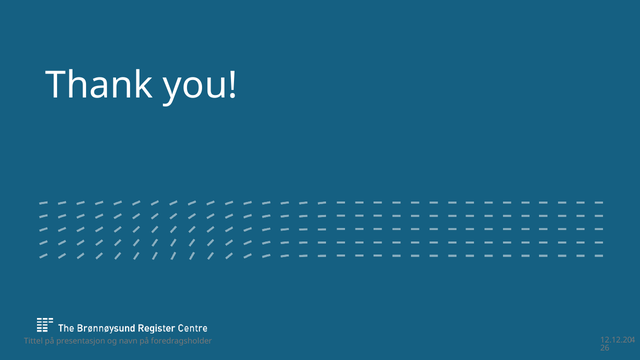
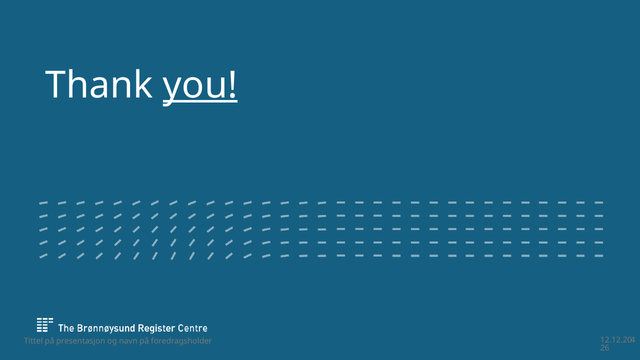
you underline: none -> present
